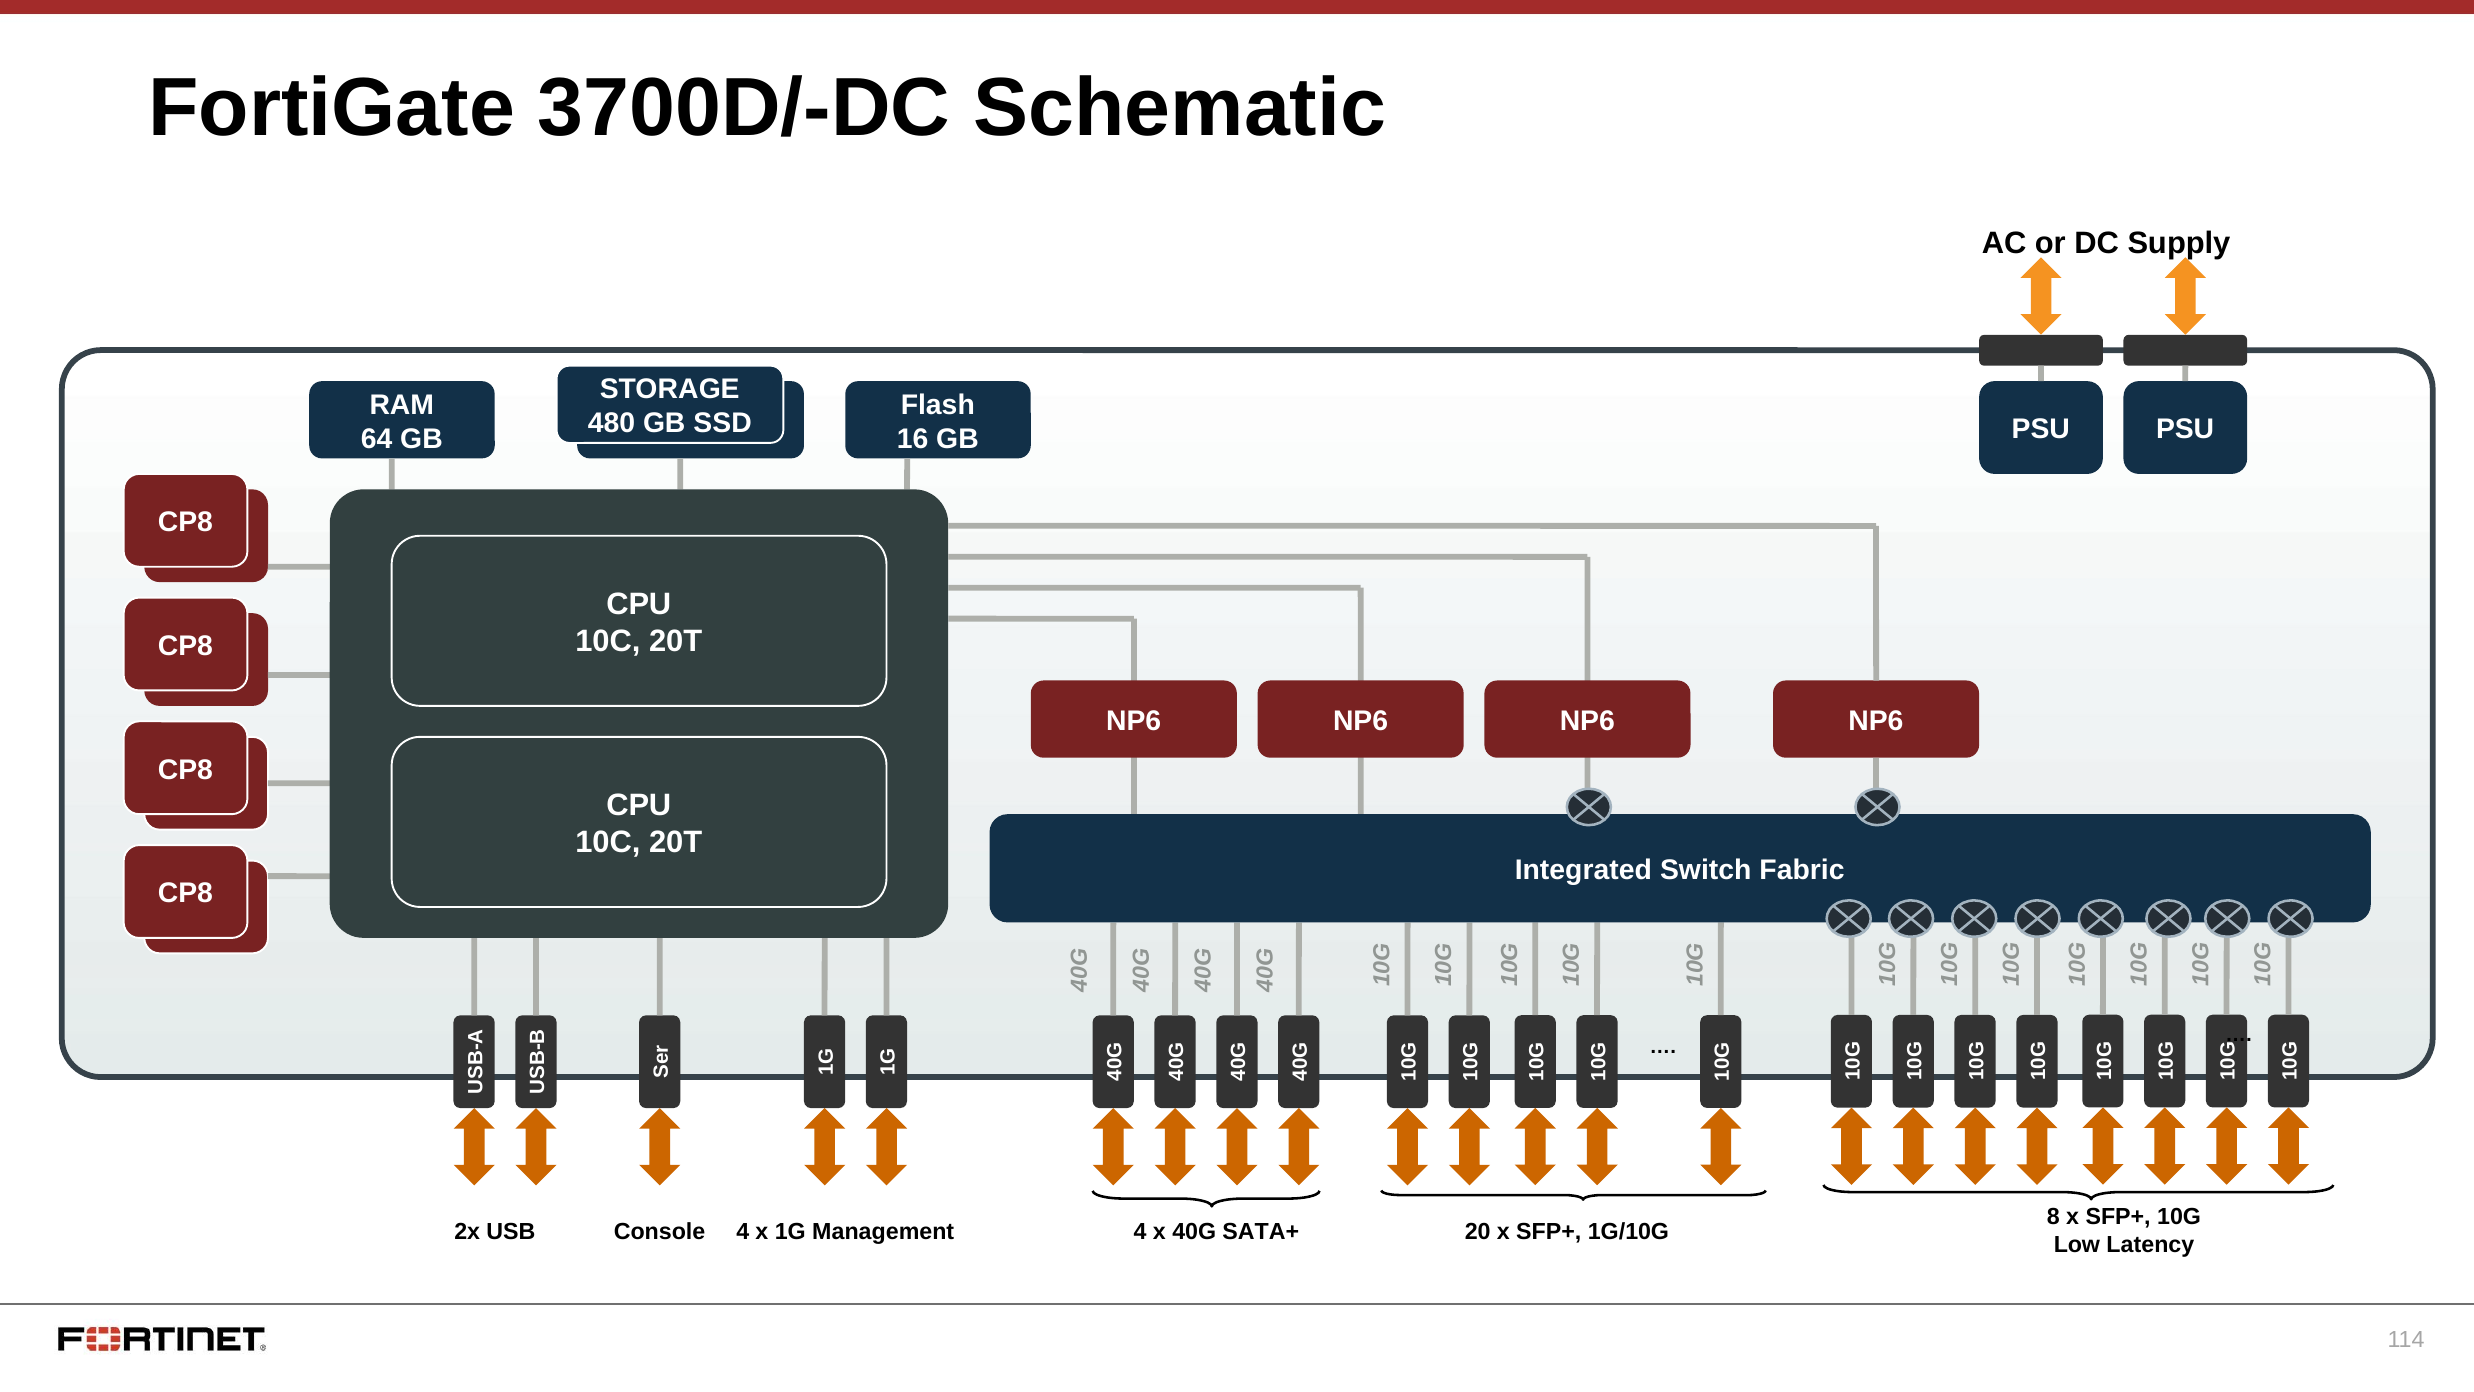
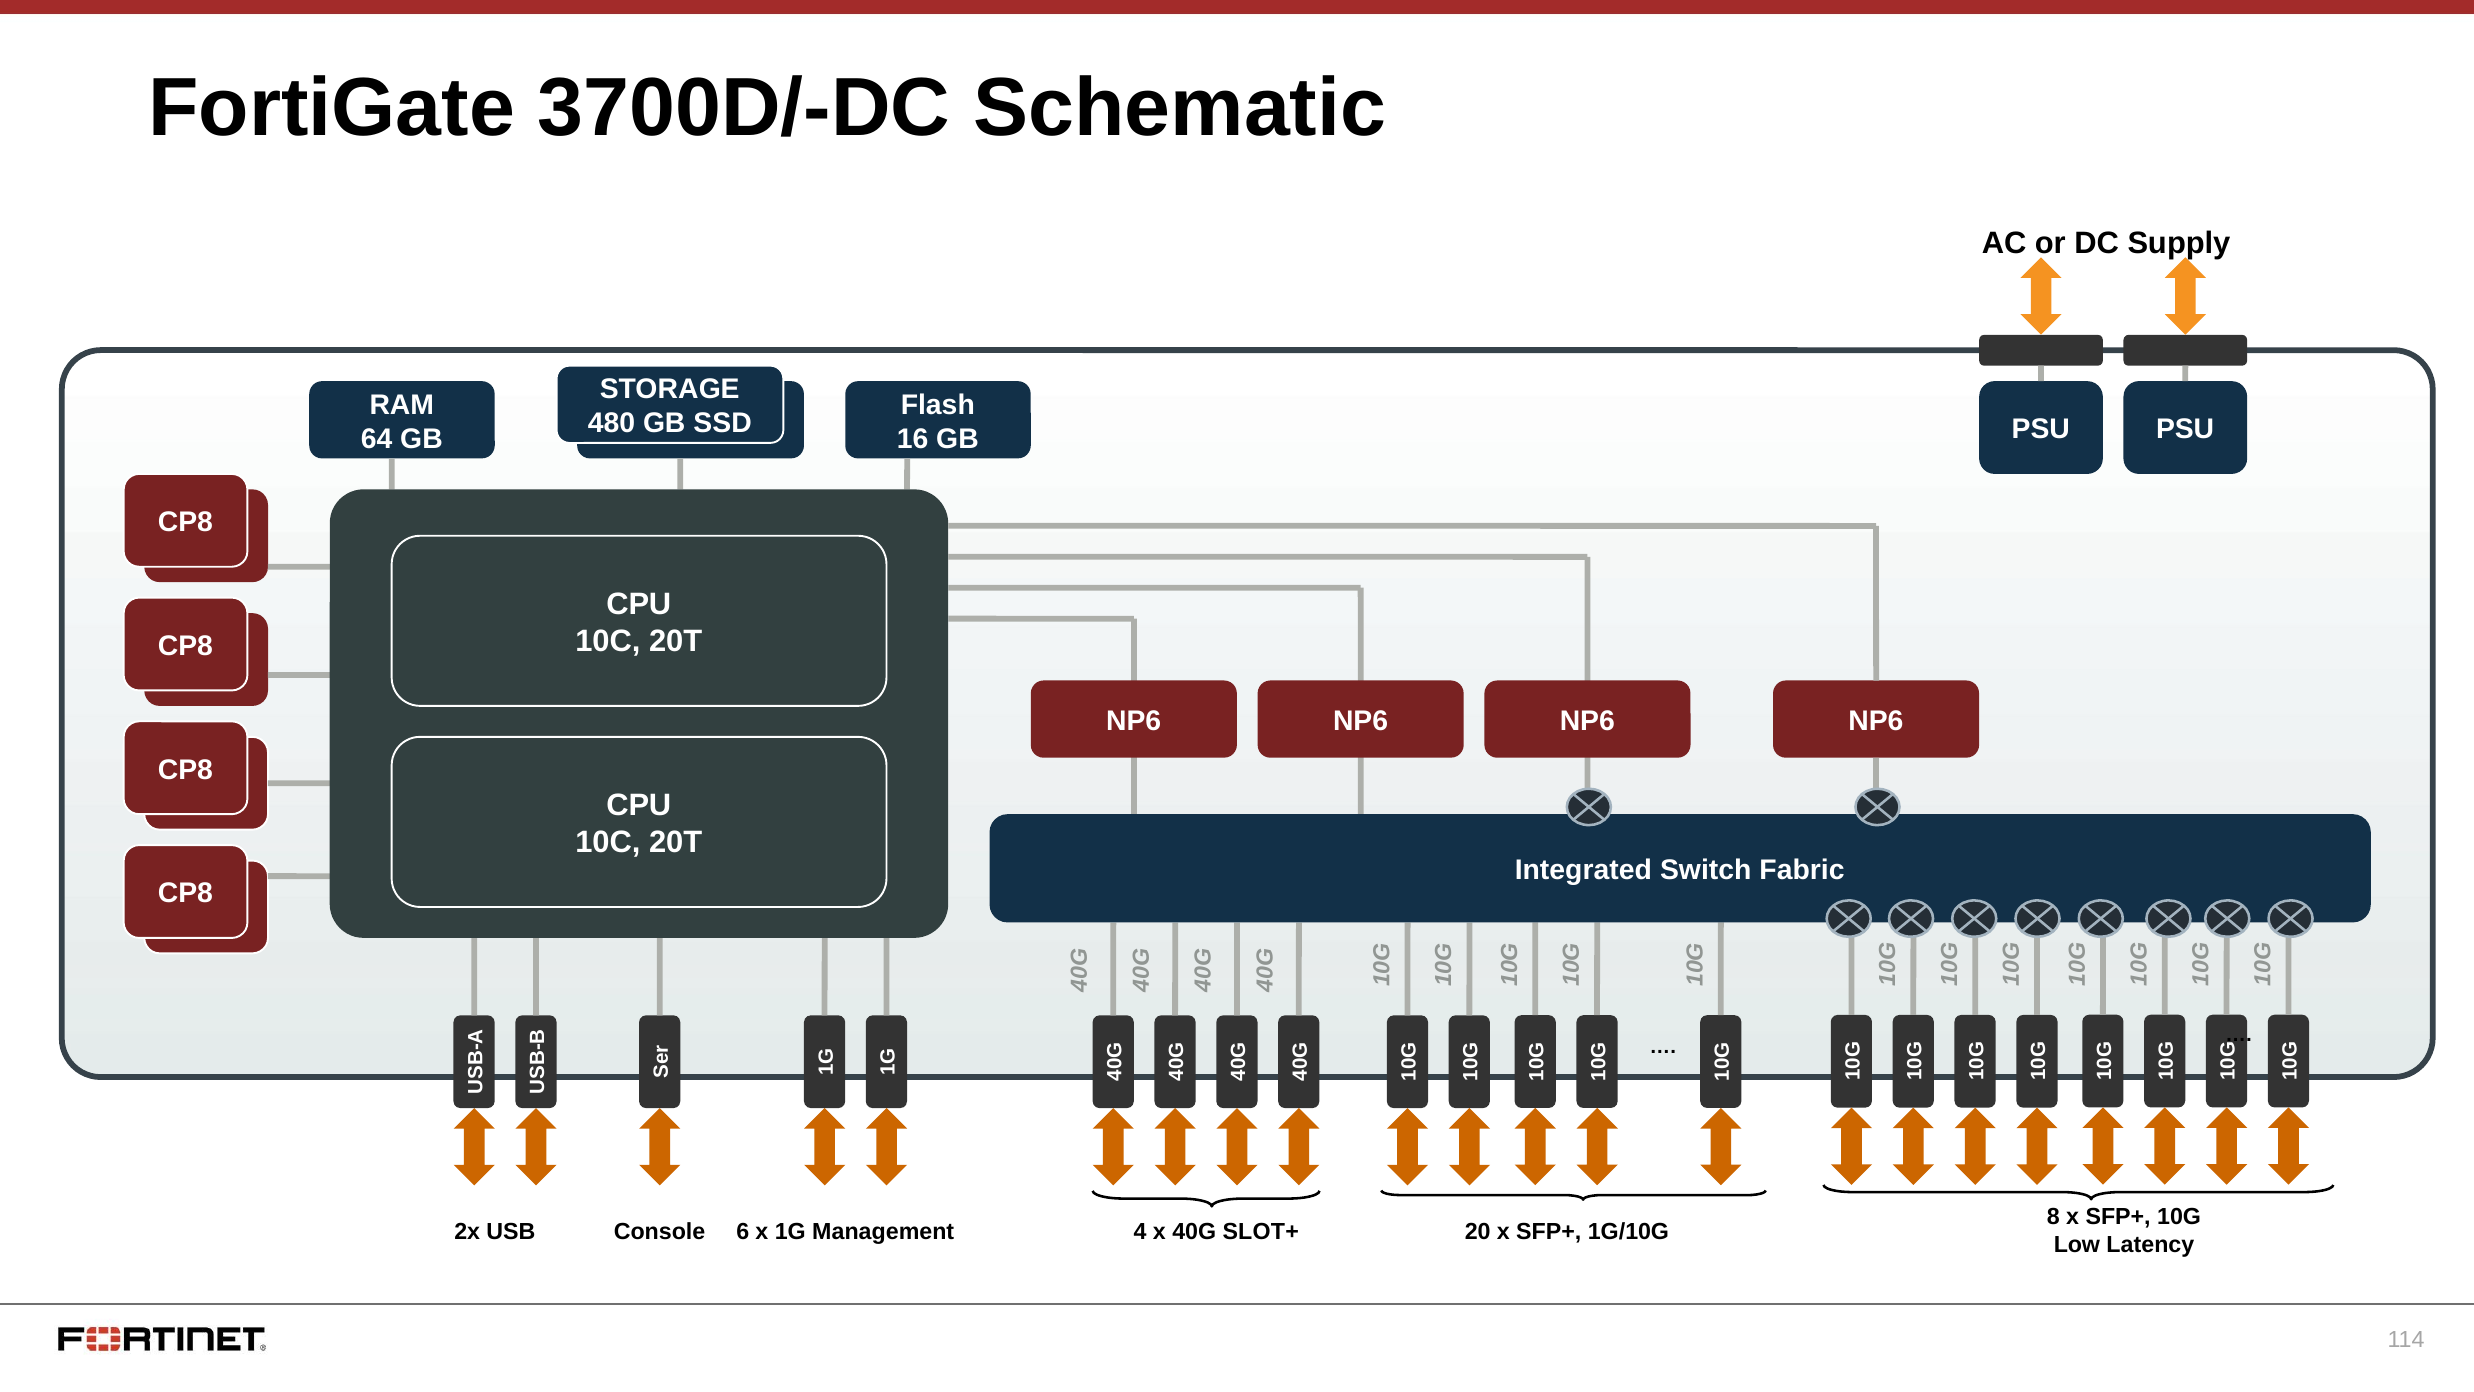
Console 4: 4 -> 6
SATA+: SATA+ -> SLOT+
